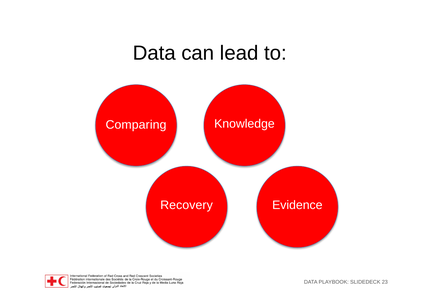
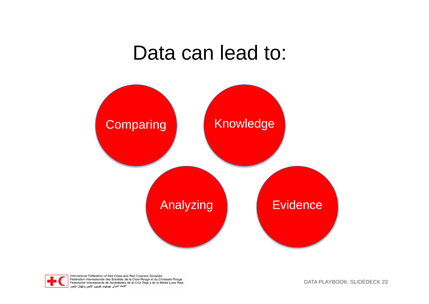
Recovery: Recovery -> Analyzing
